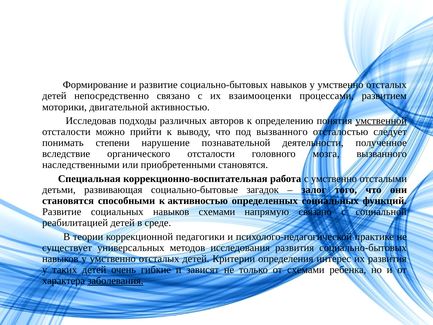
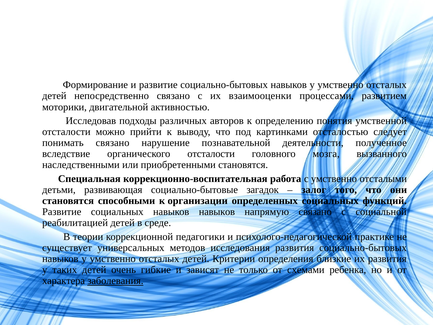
умственной underline: present -> none
под вызванного: вызванного -> картинками
понимать степени: степени -> связано
к активностью: активностью -> организации
навыков схемами: схемами -> навыков
интерес: интерес -> близкие
